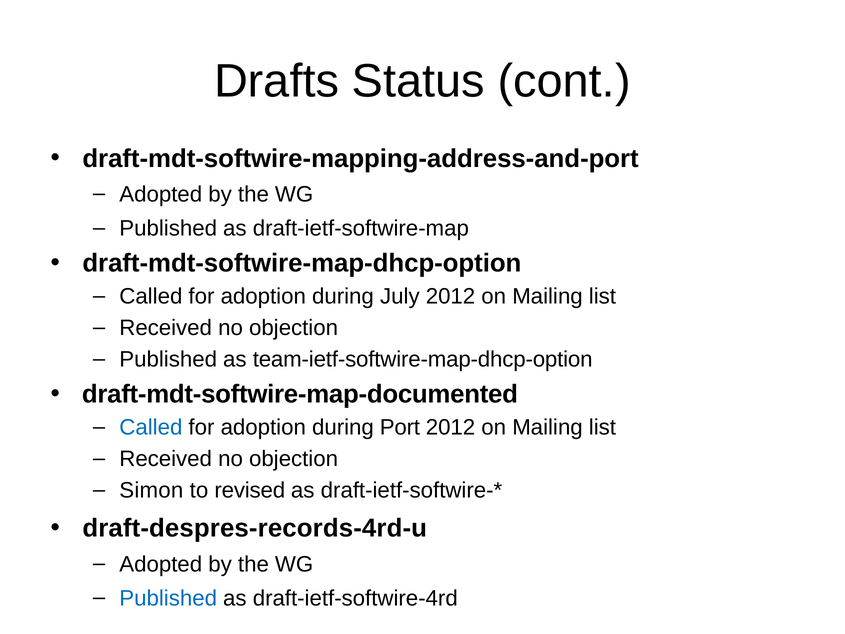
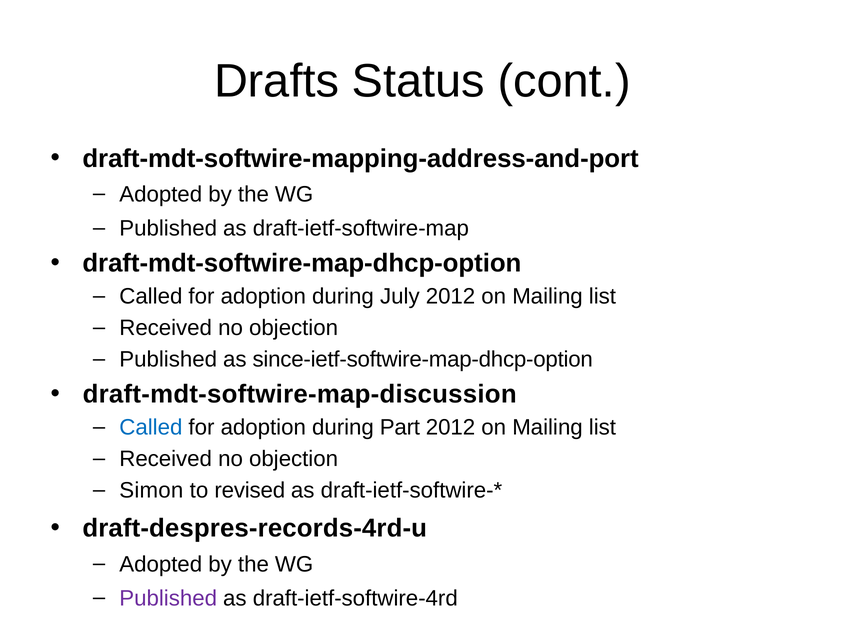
team-ietf-softwire-map-dhcp-option: team-ietf-softwire-map-dhcp-option -> since-ietf-softwire-map-dhcp-option
draft-mdt-softwire-map-documented: draft-mdt-softwire-map-documented -> draft-mdt-softwire-map-discussion
Port: Port -> Part
Published at (168, 598) colour: blue -> purple
